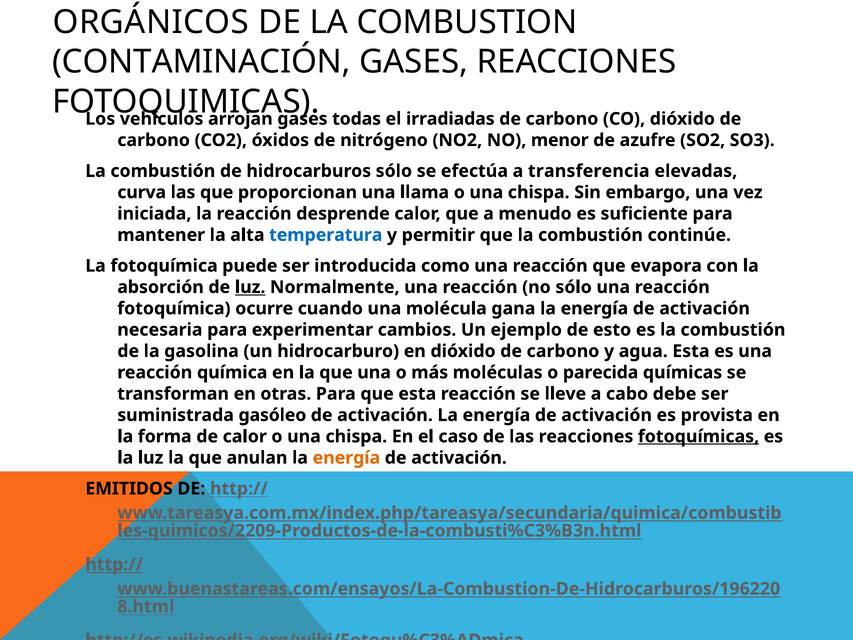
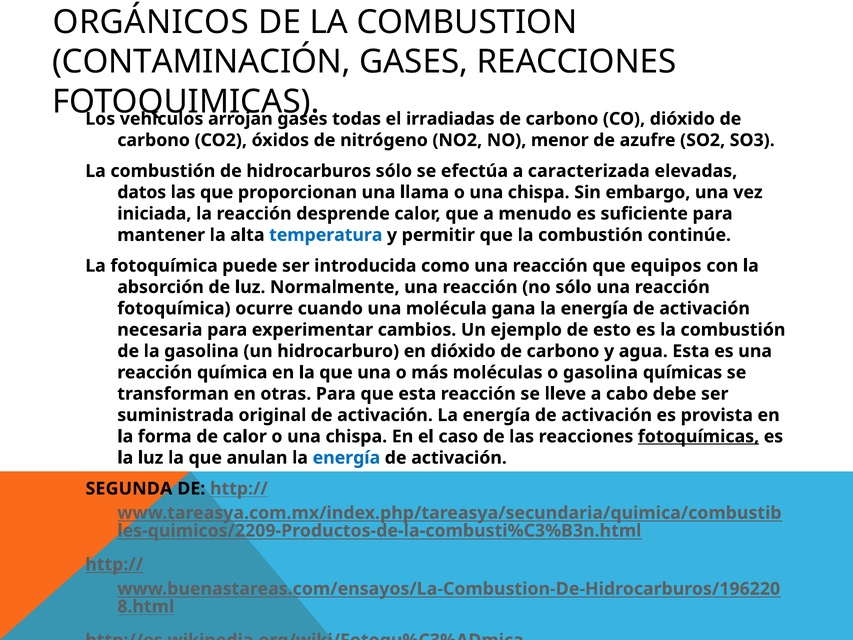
transferencia: transferencia -> caracterizada
curva: curva -> datos
evapora: evapora -> equipos
luz at (250, 287) underline: present -> none
o parecida: parecida -> gasolina
gasóleo: gasóleo -> original
energía at (346, 458) colour: orange -> blue
EMITIDOS: EMITIDOS -> SEGUNDA
